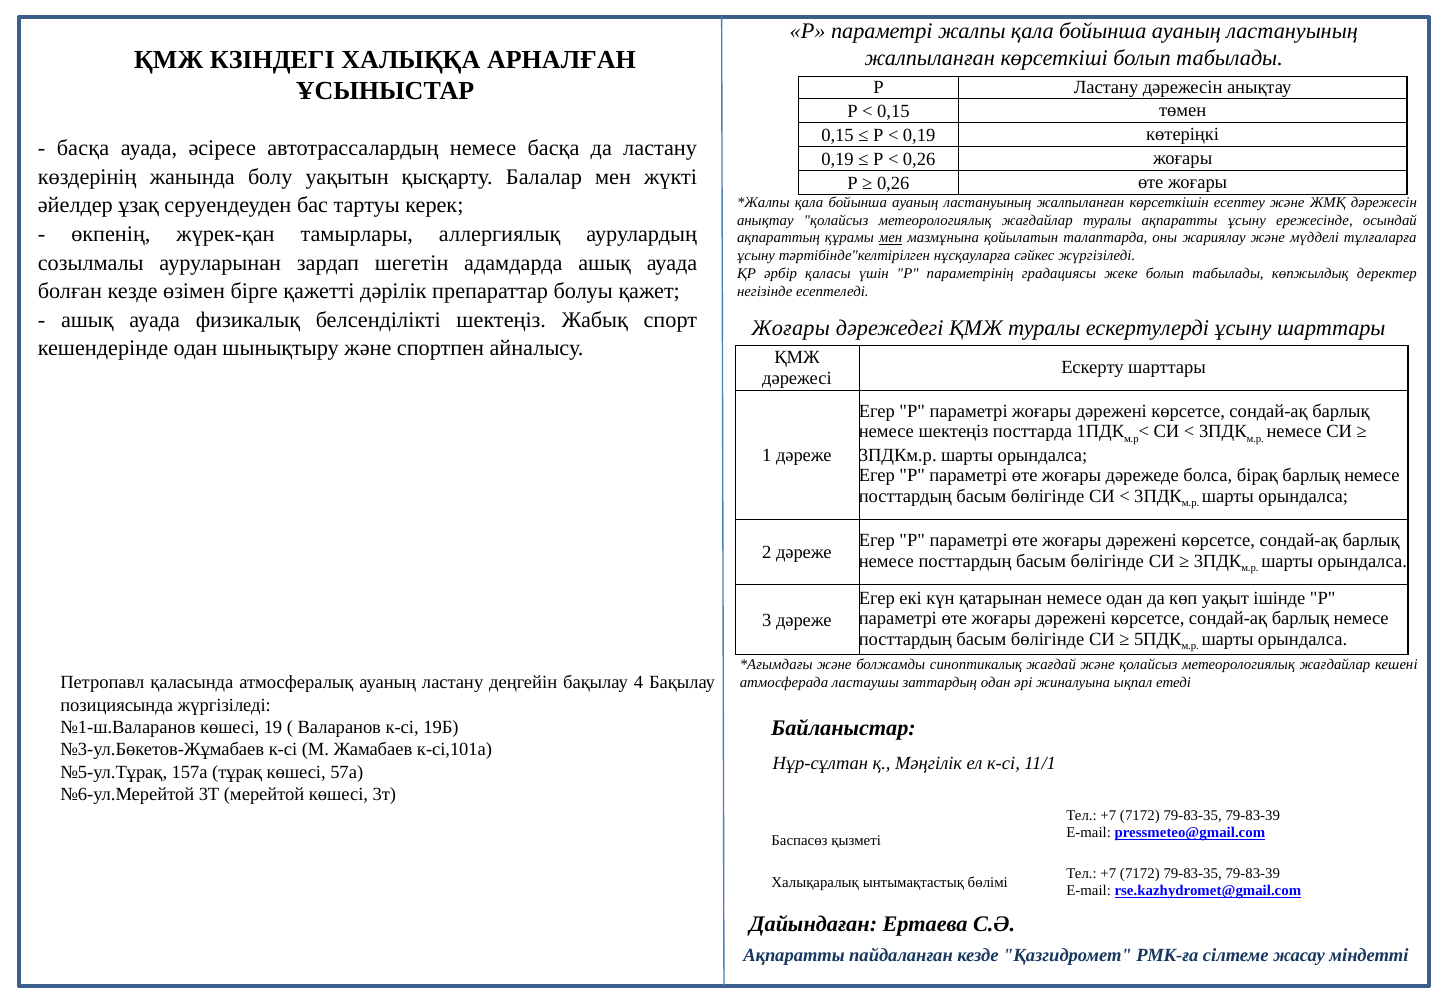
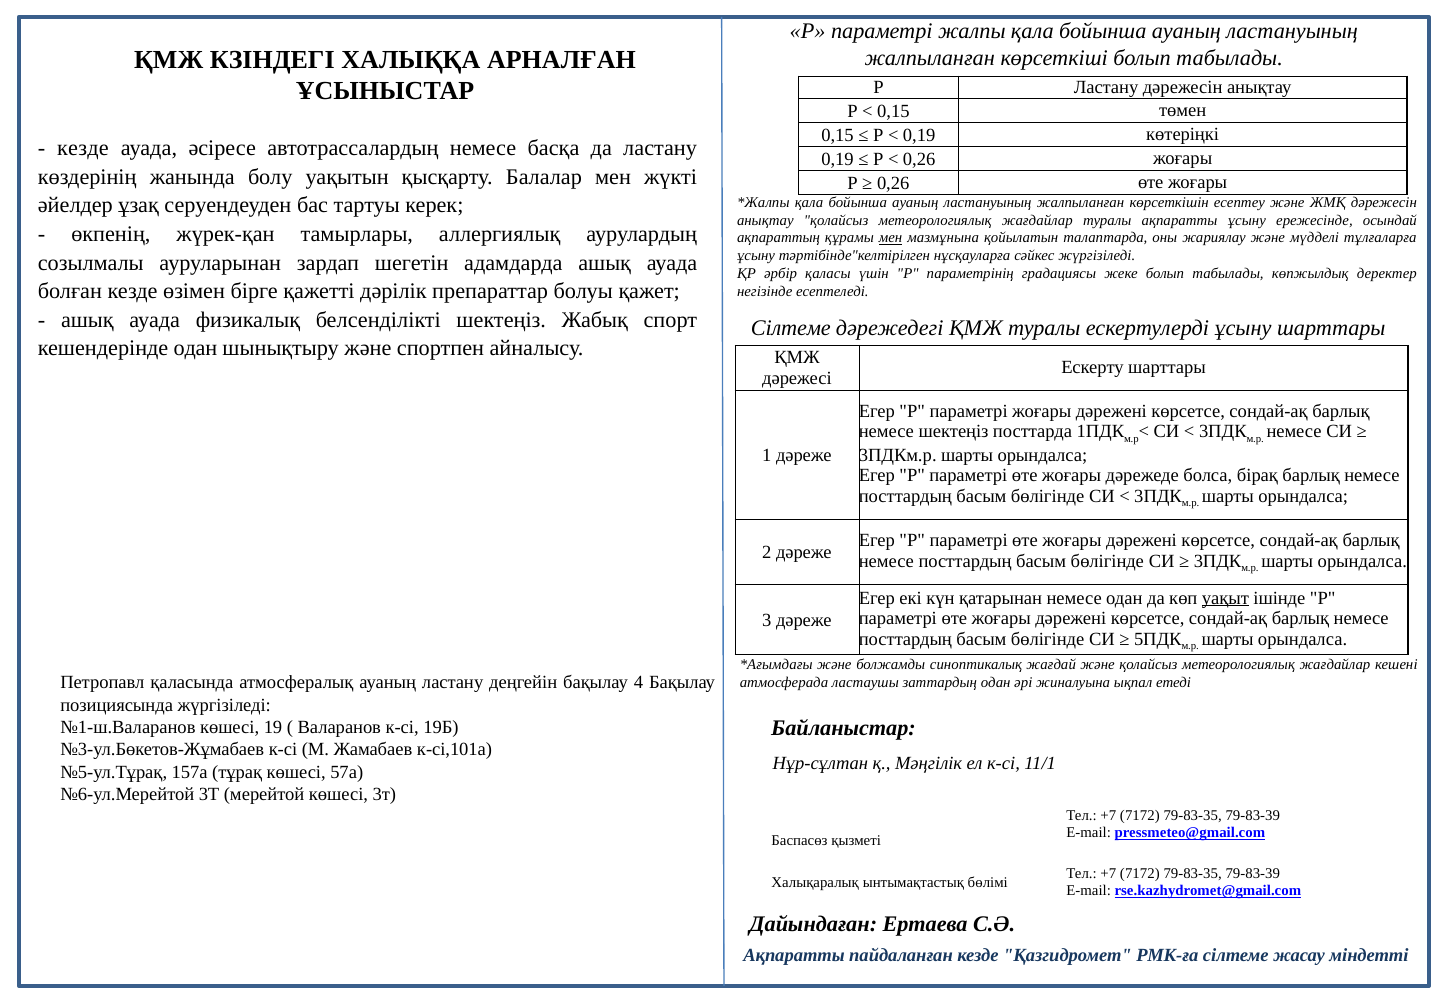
басқа at (83, 148): басқа -> кезде
Жоғары at (791, 328): Жоғары -> Сілтеме
уақыт underline: none -> present
